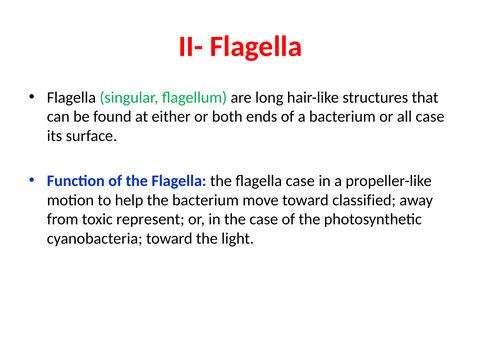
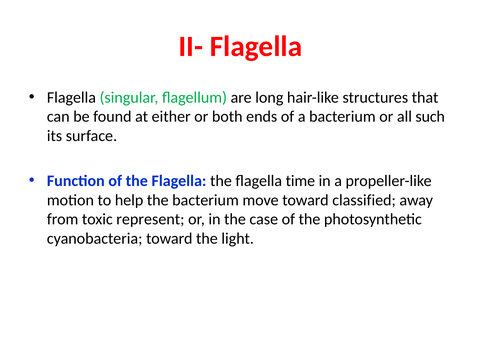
all case: case -> such
flagella case: case -> time
